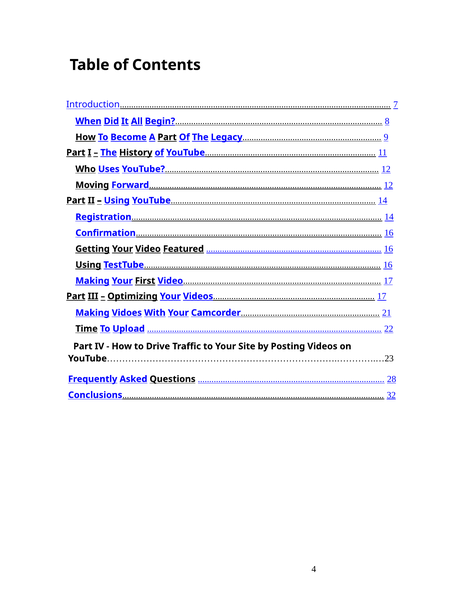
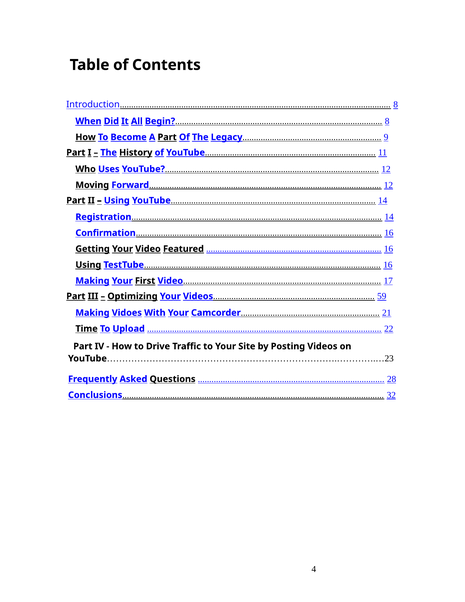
7 at (396, 105): 7 -> 8
17 at (382, 296): 17 -> 59
